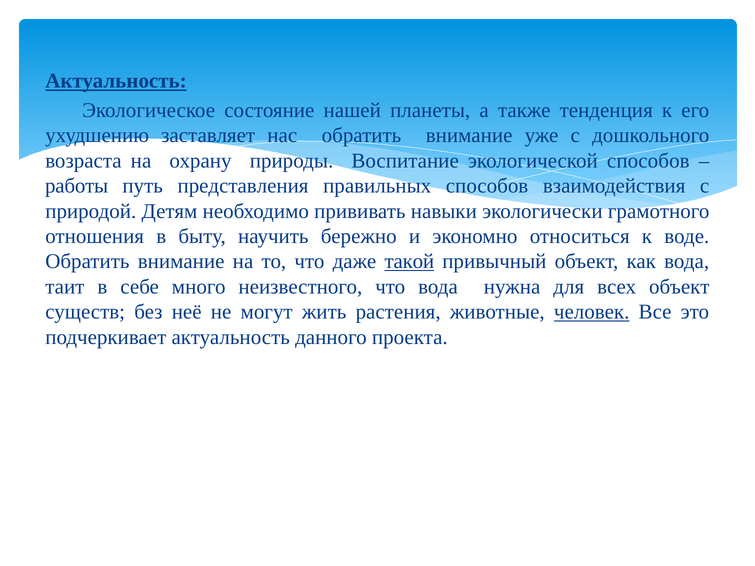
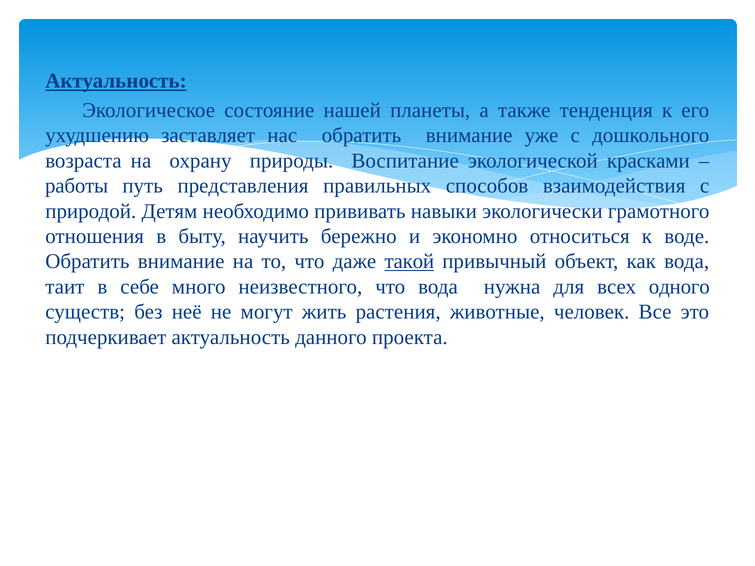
экологической способов: способов -> красками
всех объект: объект -> одного
человек underline: present -> none
